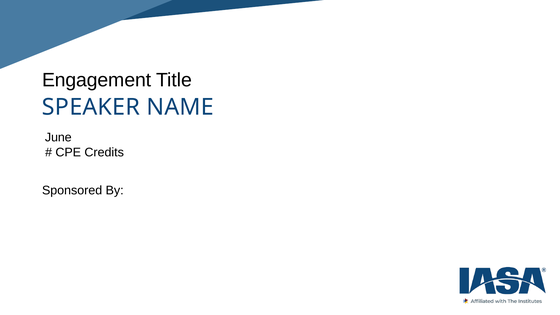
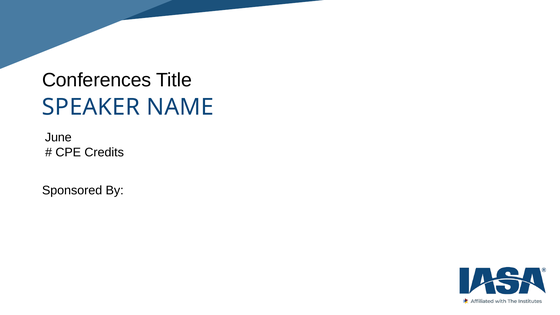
Engagement: Engagement -> Conferences
